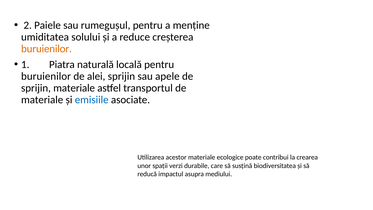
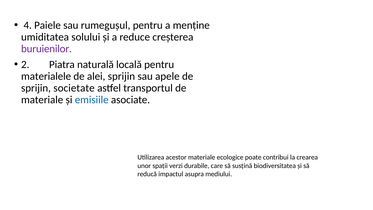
2: 2 -> 4
buruienilor at (46, 49) colour: orange -> purple
1: 1 -> 2
buruienilor at (46, 76): buruienilor -> materialele
sprijin materiale: materiale -> societate
